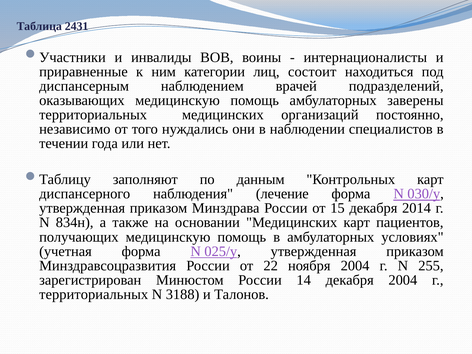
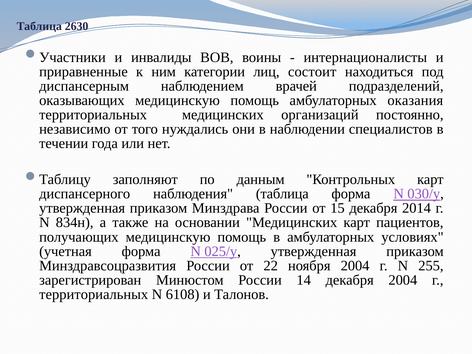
2431: 2431 -> 2630
заверены: заверены -> оказания
наблюдения лечение: лечение -> таблица
3188: 3188 -> 6108
